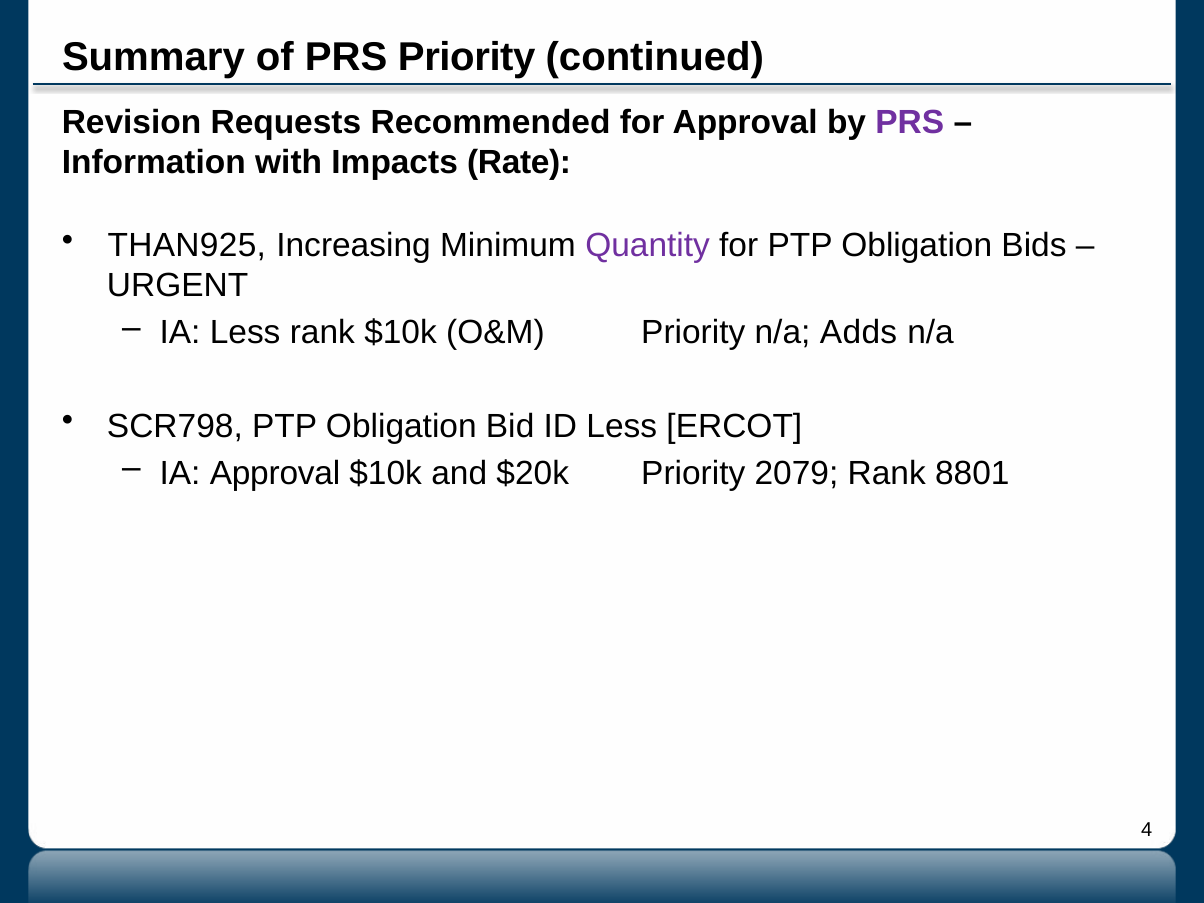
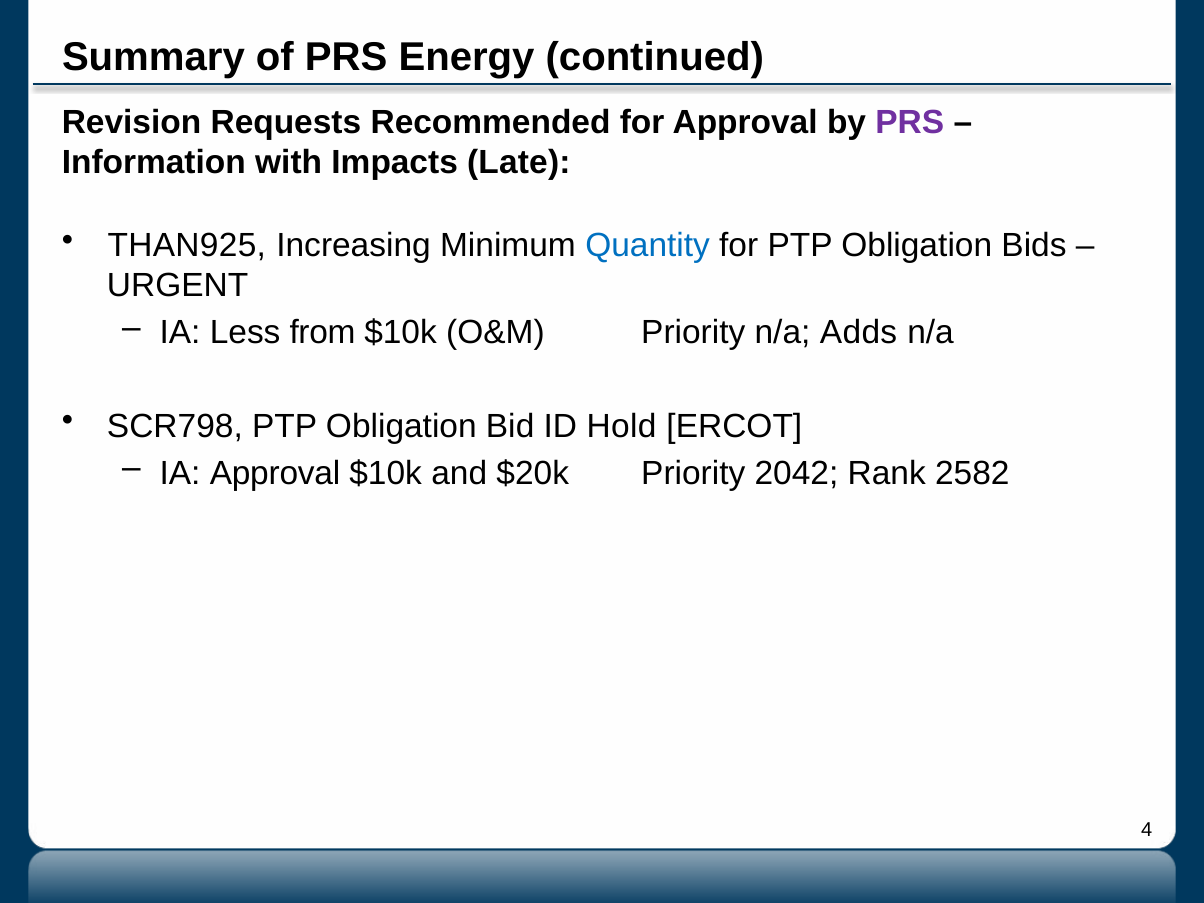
PRS Priority: Priority -> Energy
Rate: Rate -> Late
Quantity colour: purple -> blue
Less rank: rank -> from
ID Less: Less -> Hold
2079: 2079 -> 2042
8801: 8801 -> 2582
